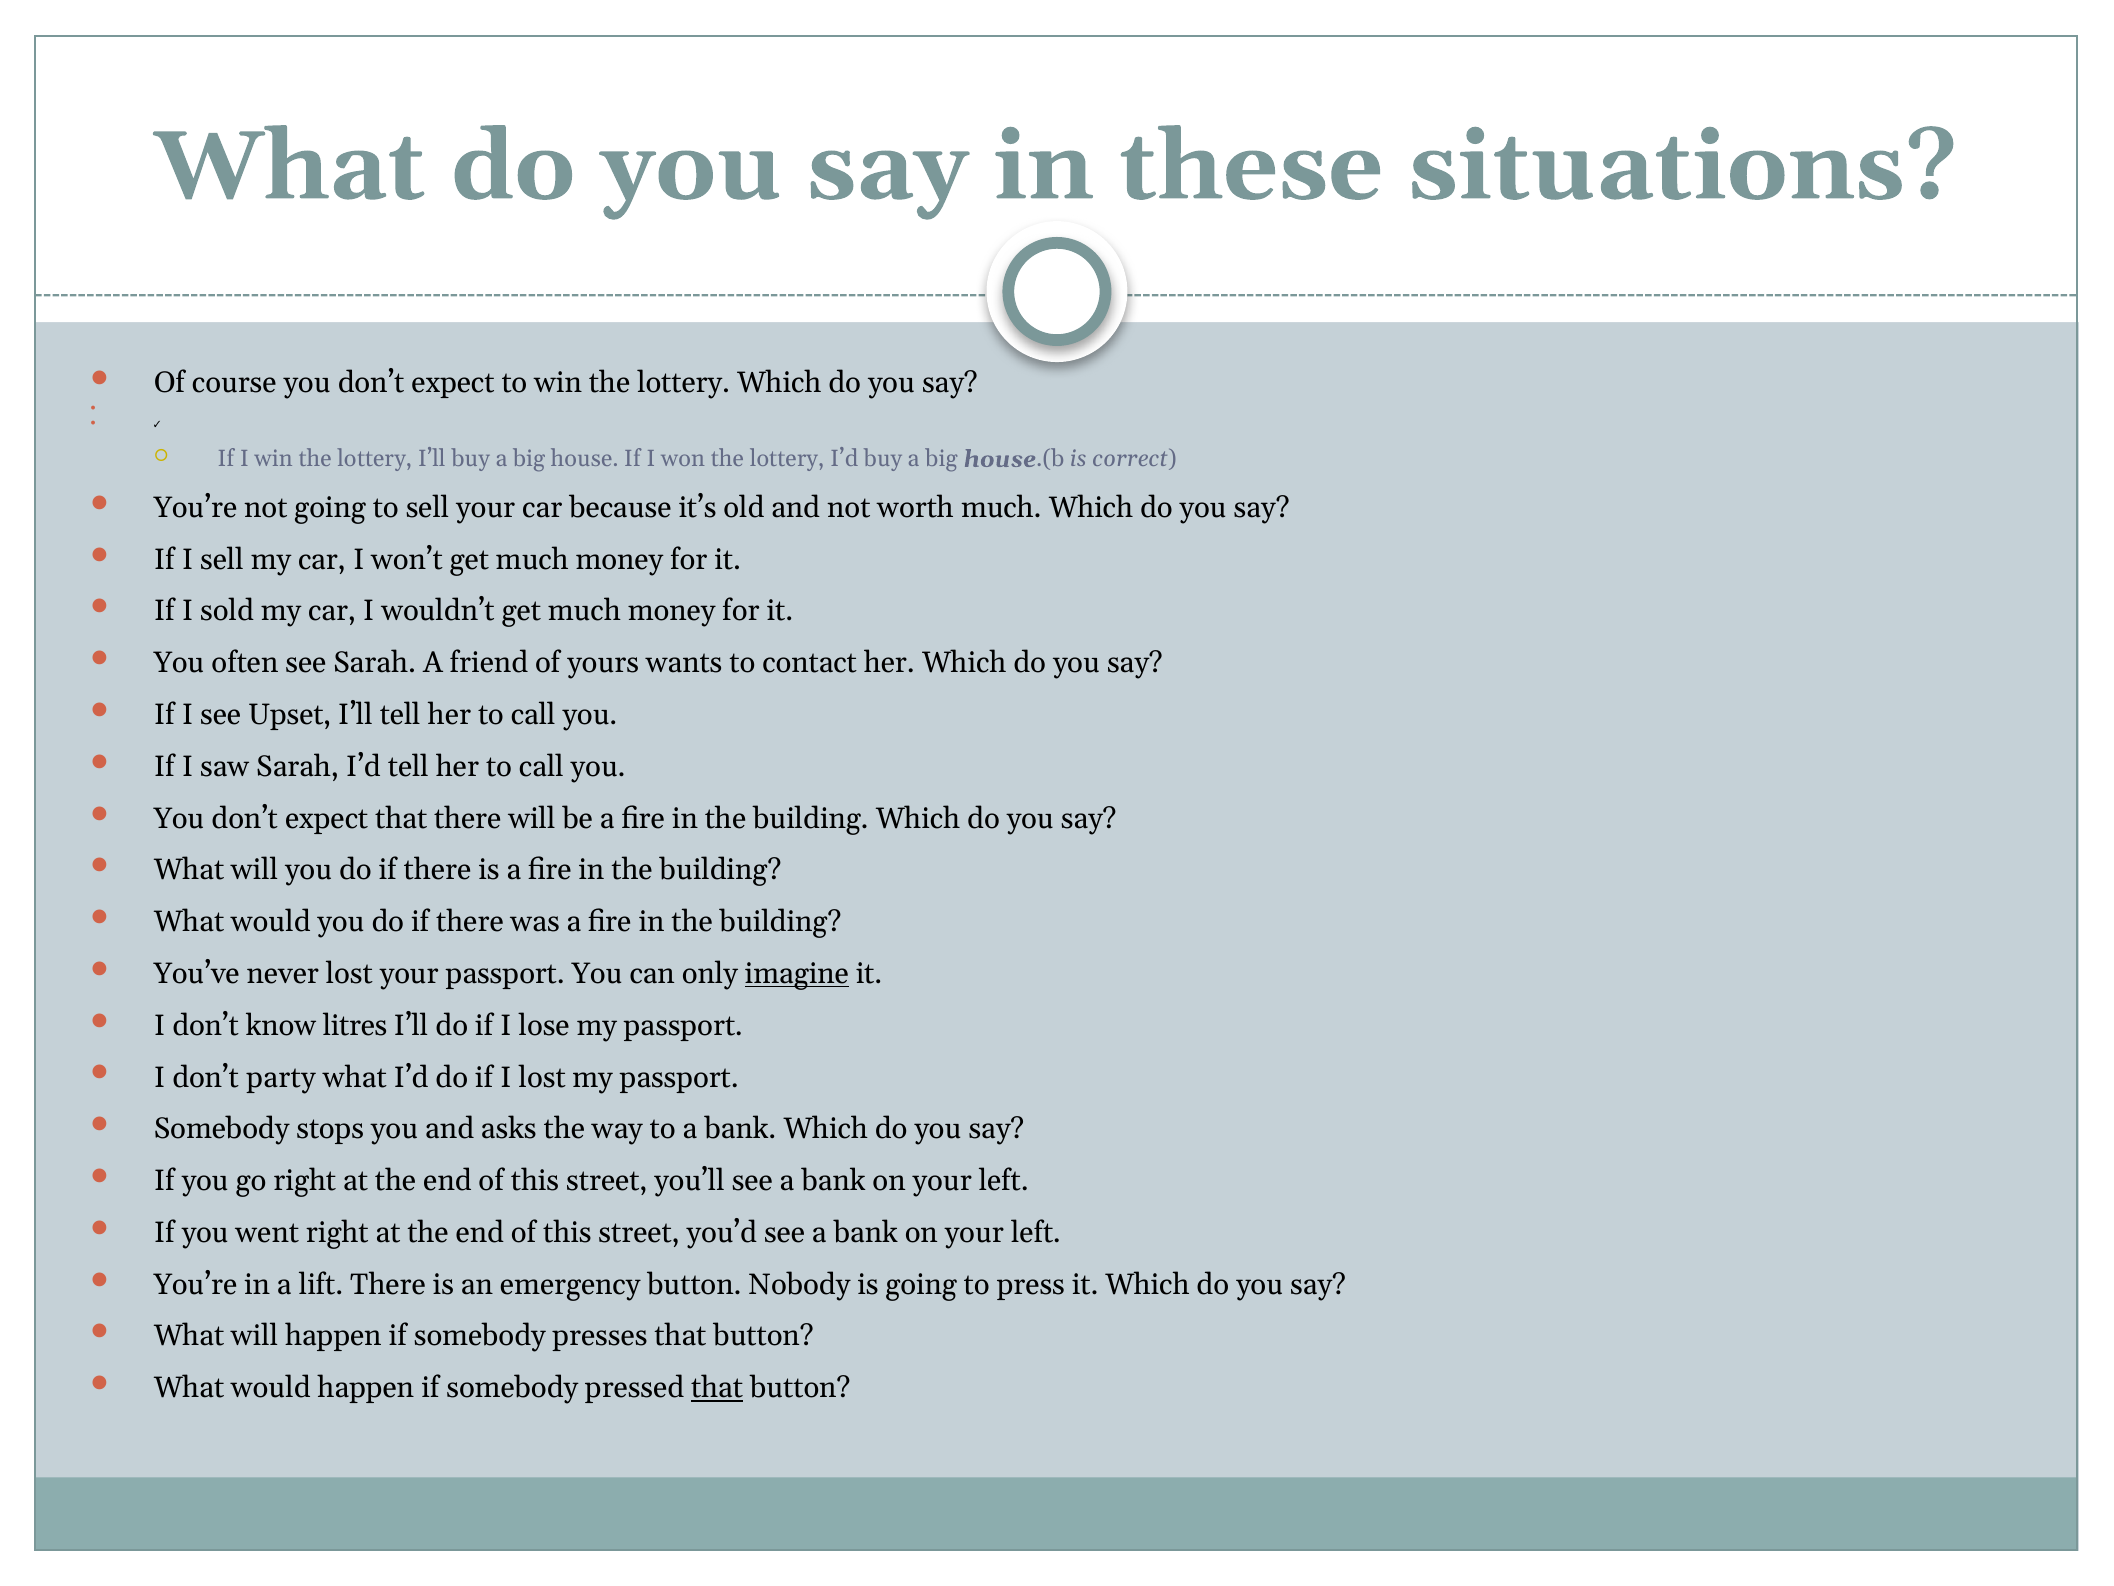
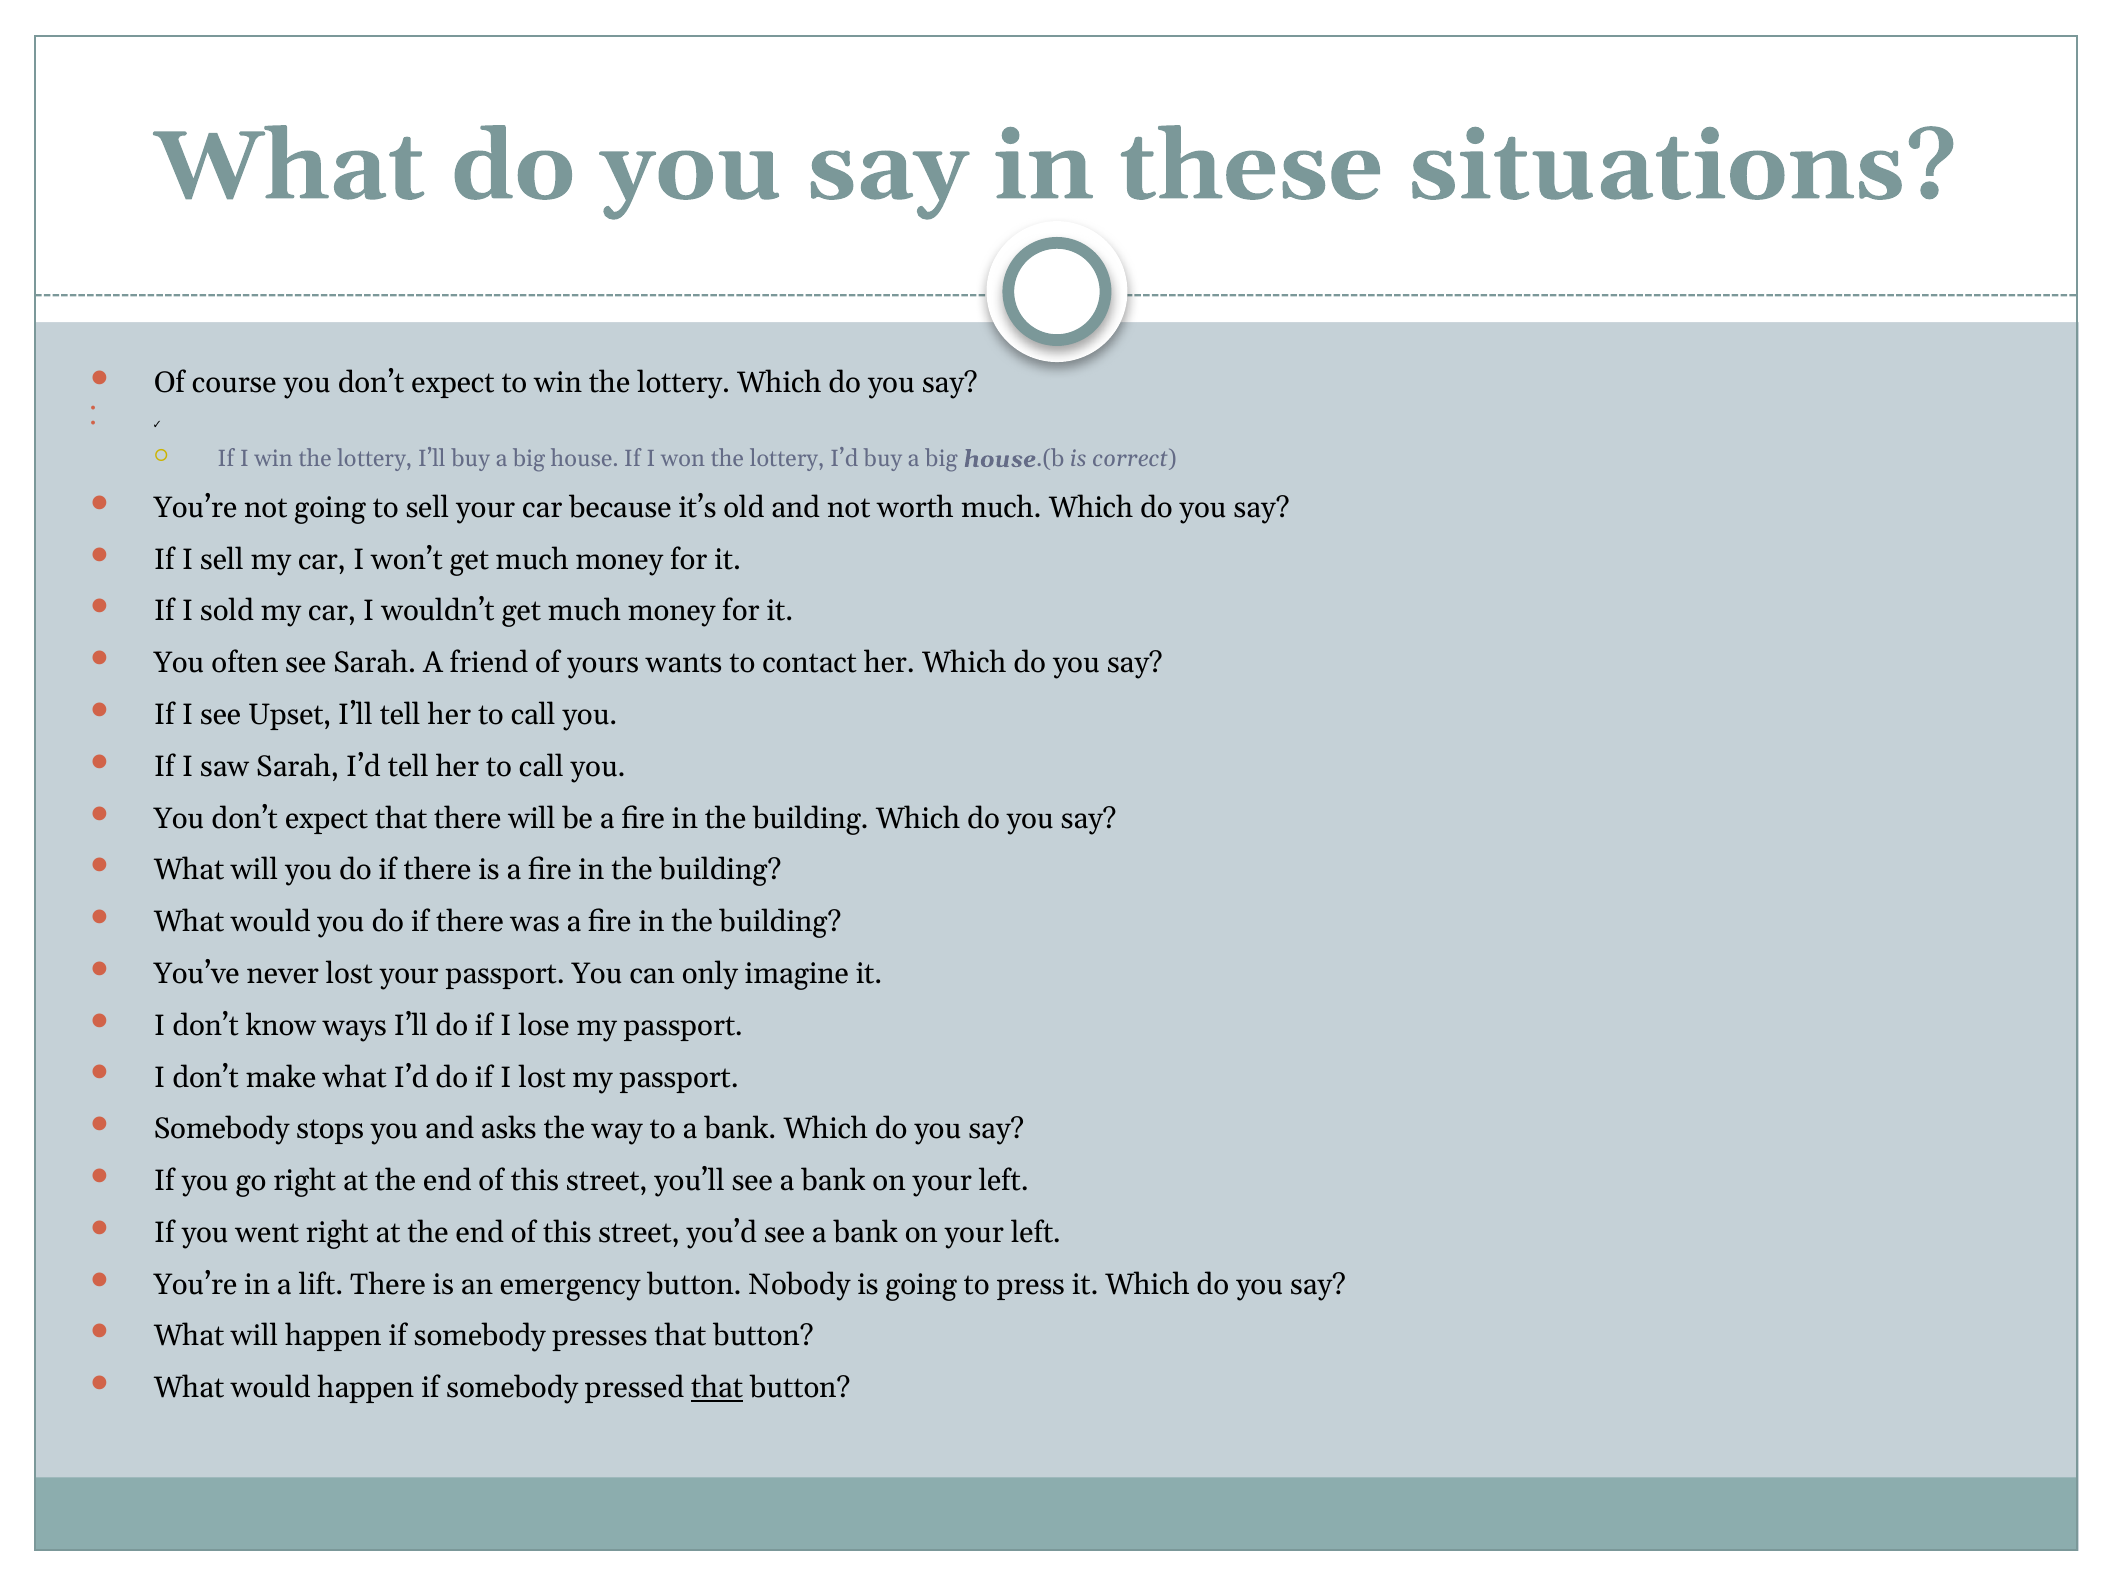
imagine underline: present -> none
litres: litres -> ways
party: party -> make
